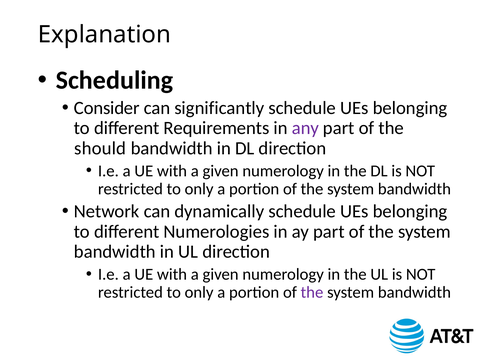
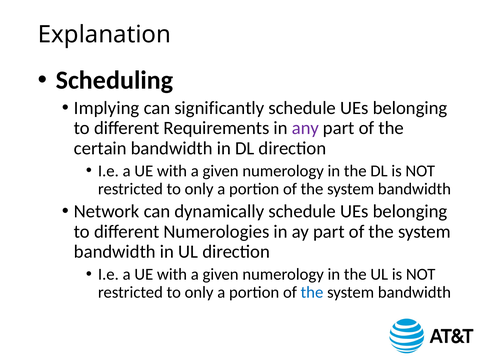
Consider: Consider -> Implying
should: should -> certain
the at (312, 292) colour: purple -> blue
